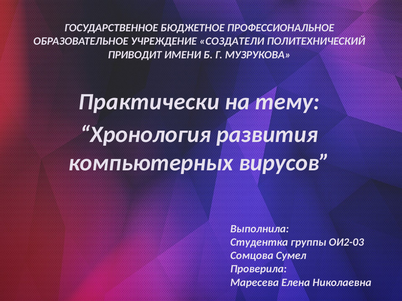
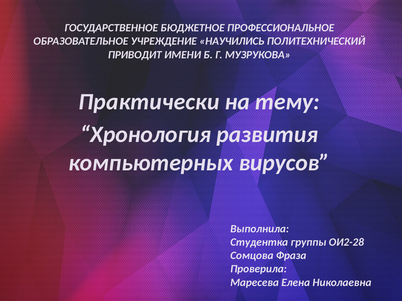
СОЗДАТЕЛИ: СОЗДАТЕЛИ -> НАУЧИЛИСЬ
ОИ2-03: ОИ2-03 -> ОИ2-28
Сумел: Сумел -> Фраза
